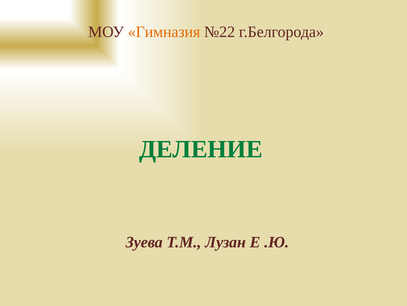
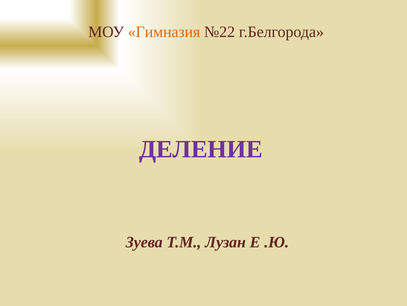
ДЕЛЕНИЕ colour: green -> purple
